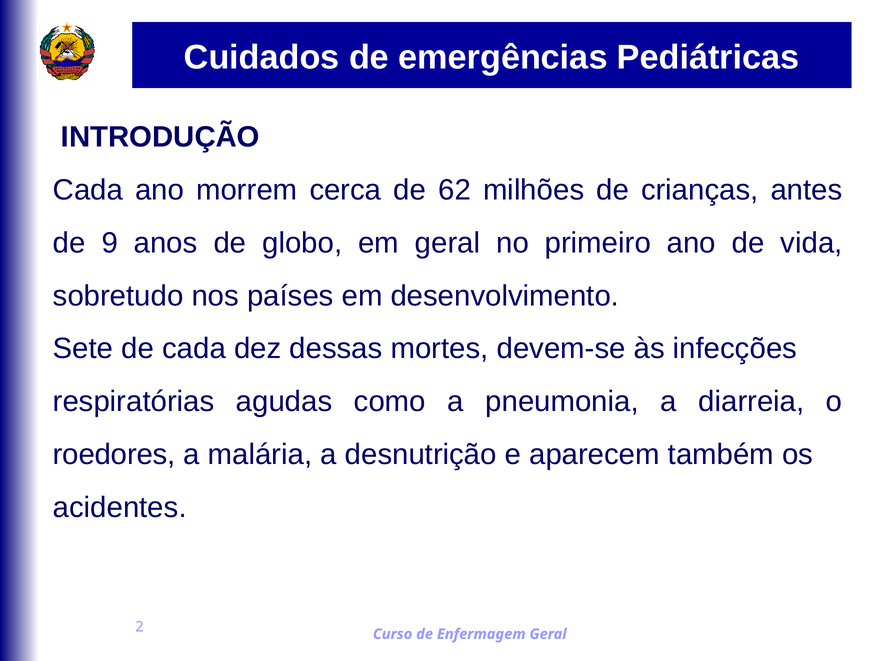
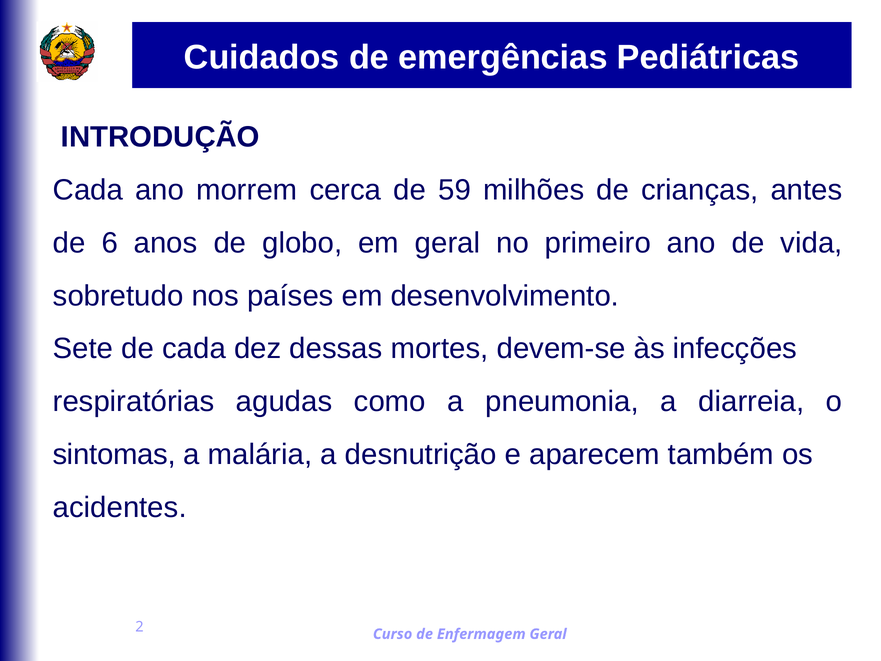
62: 62 -> 59
9: 9 -> 6
roedores: roedores -> sintomas
